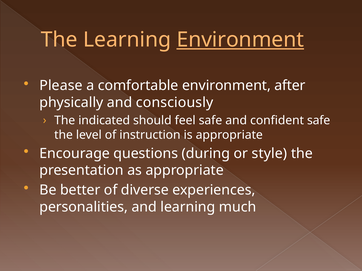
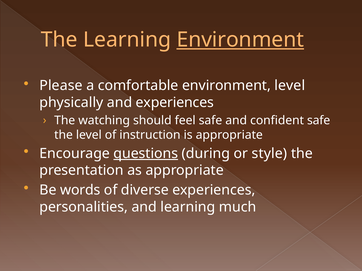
environment after: after -> level
and consciously: consciously -> experiences
indicated: indicated -> watching
questions underline: none -> present
better: better -> words
